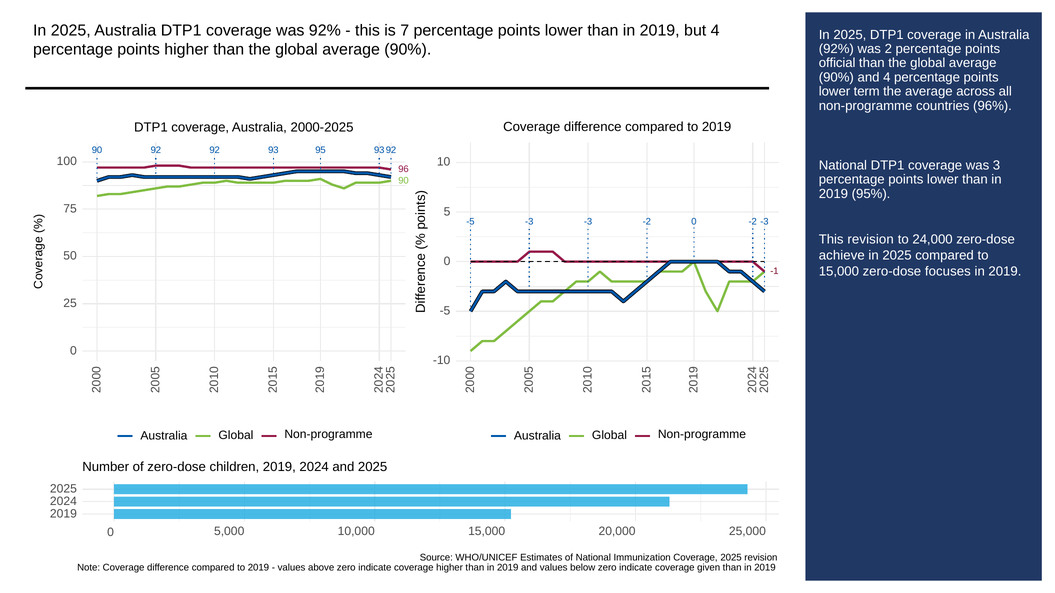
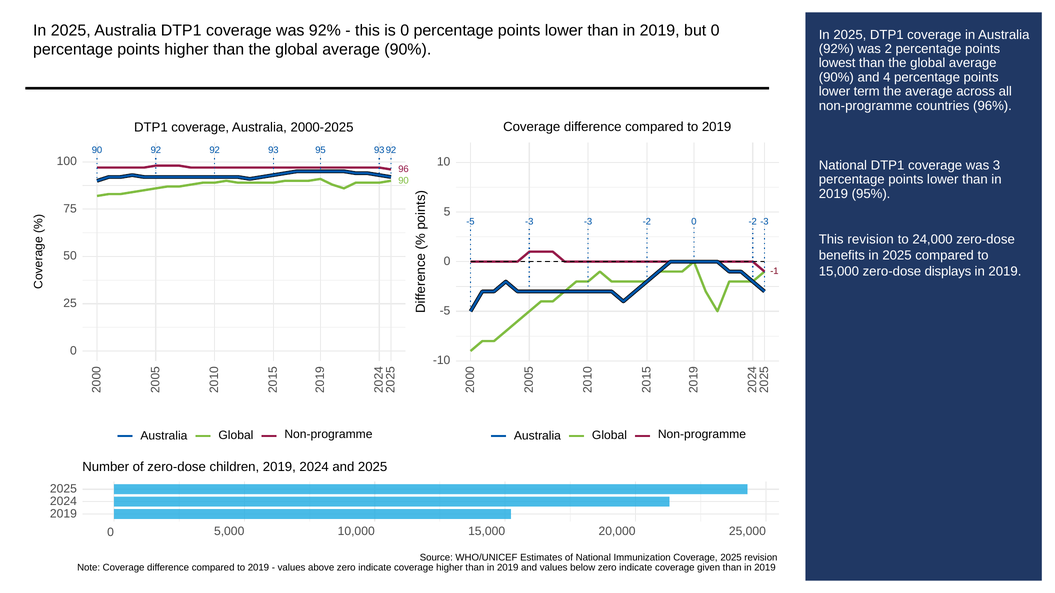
is 7: 7 -> 0
but 4: 4 -> 0
official: official -> lowest
achieve: achieve -> benefits
focuses: focuses -> displays
